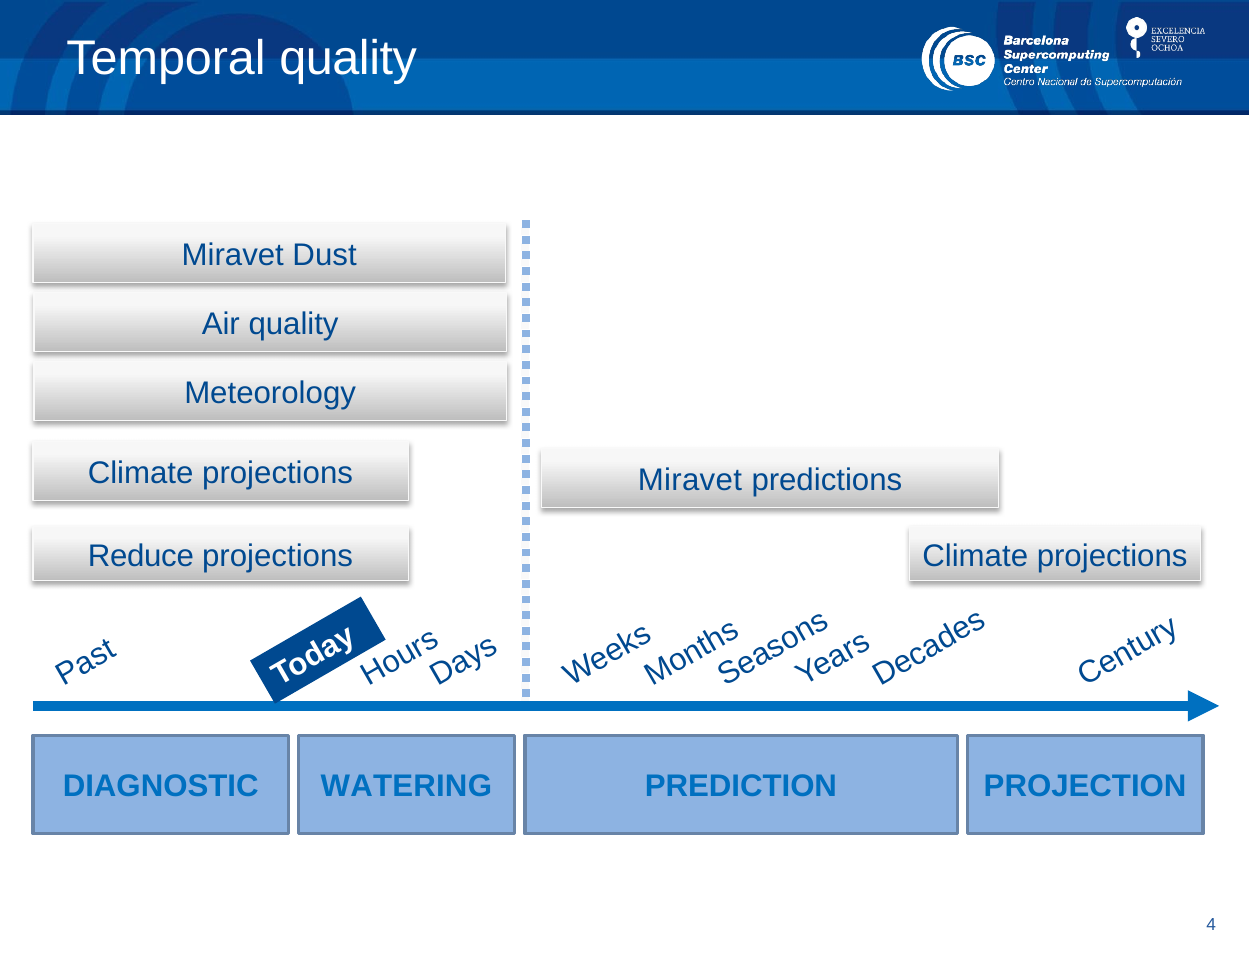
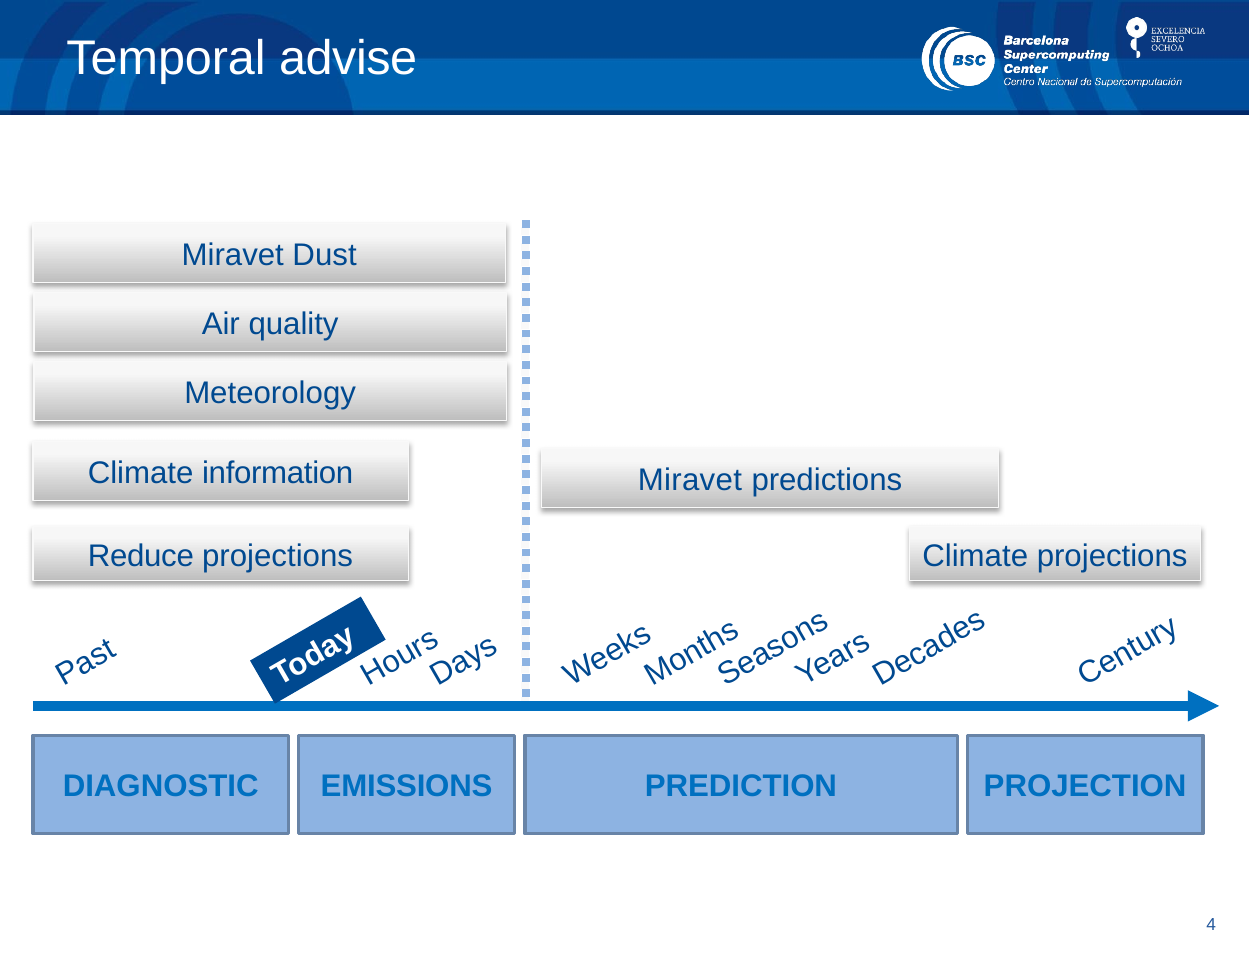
Temporal quality: quality -> advise
projections at (278, 473): projections -> information
WATERING: WATERING -> EMISSIONS
